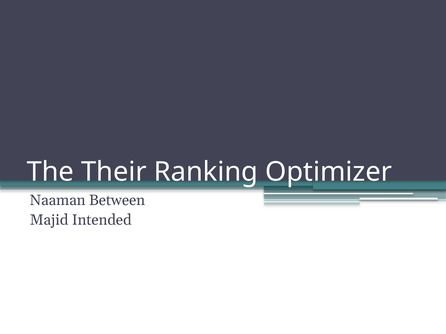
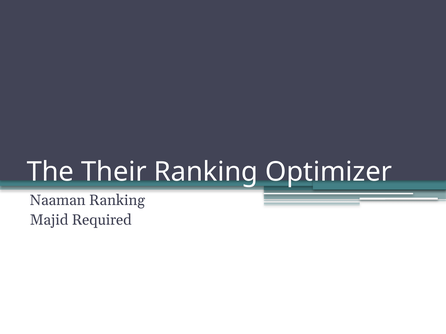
Naaman Between: Between -> Ranking
Intended: Intended -> Required
